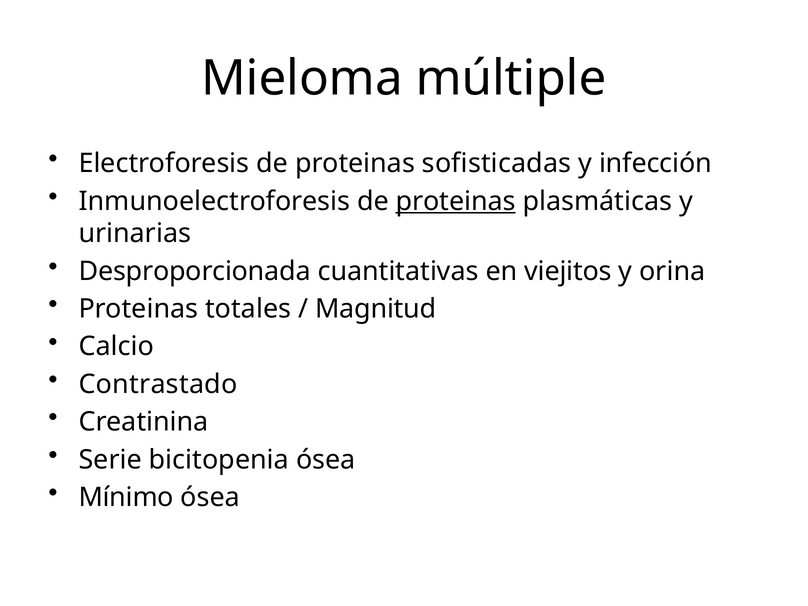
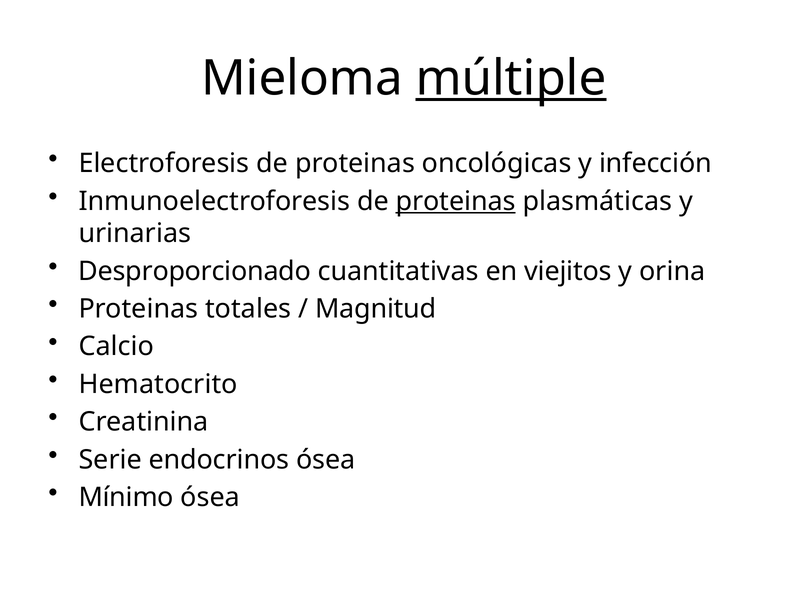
múltiple underline: none -> present
sofisticadas: sofisticadas -> oncológicas
Desproporcionada: Desproporcionada -> Desproporcionado
Contrastado: Contrastado -> Hematocrito
bicitopenia: bicitopenia -> endocrinos
